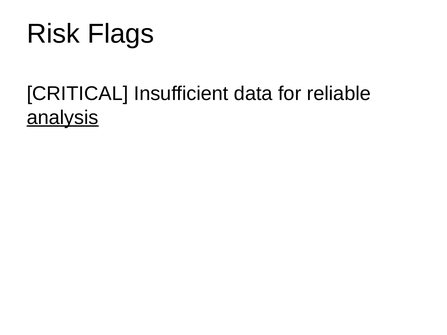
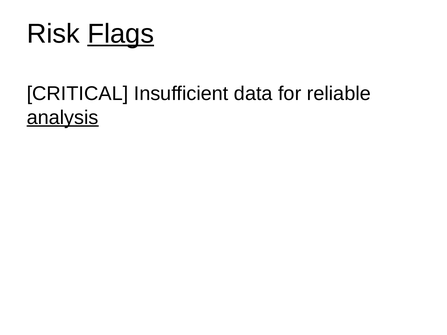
Flags underline: none -> present
